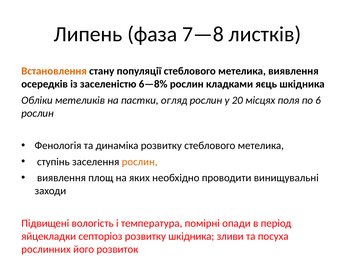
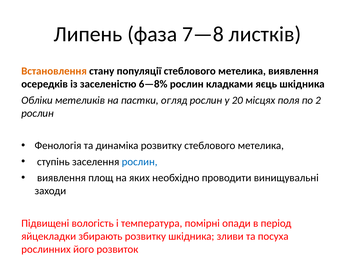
6: 6 -> 2
рослин at (140, 162) colour: orange -> blue
септоріоз: септоріоз -> збирають
